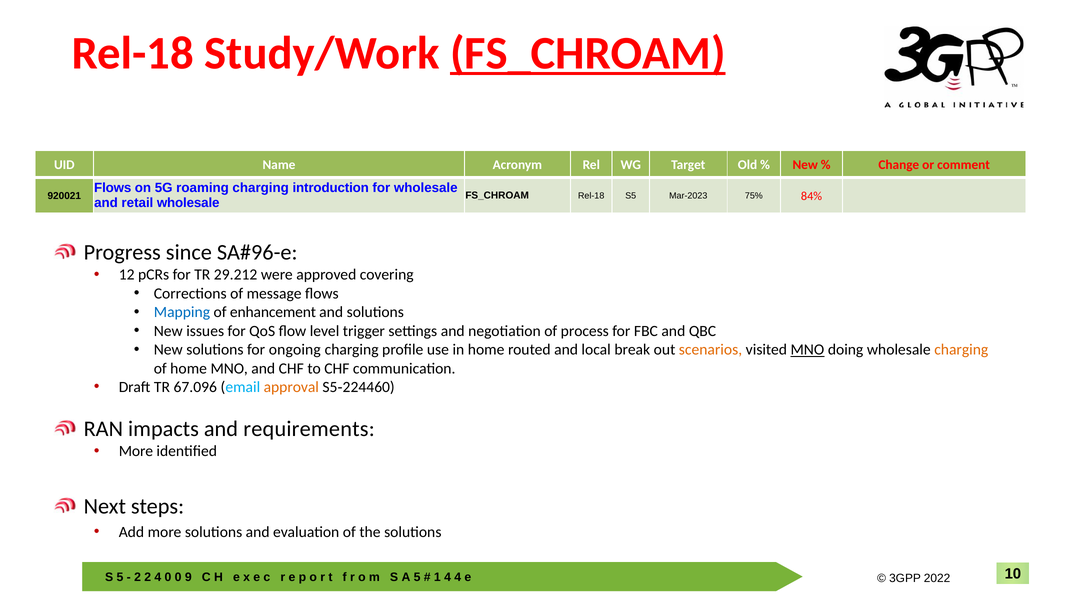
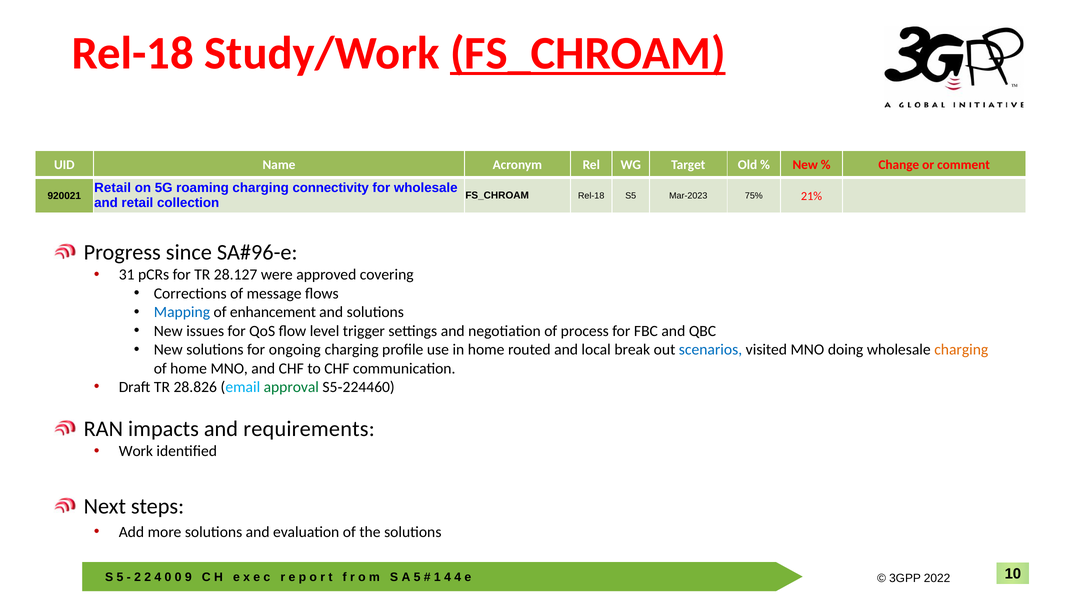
Flows at (113, 188): Flows -> Retail
introduction: introduction -> connectivity
84%: 84% -> 21%
retail wholesale: wholesale -> collection
12: 12 -> 31
29.212: 29.212 -> 28.127
scenarios colour: orange -> blue
MNO at (807, 350) underline: present -> none
67.096: 67.096 -> 28.826
approval colour: orange -> green
More at (136, 451): More -> Work
